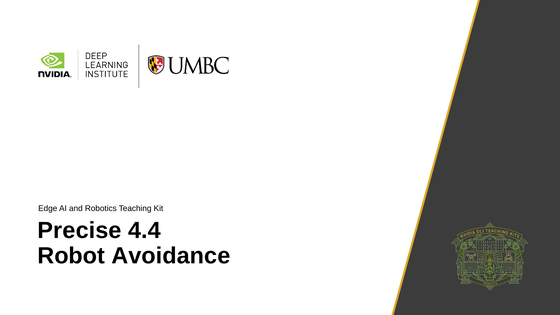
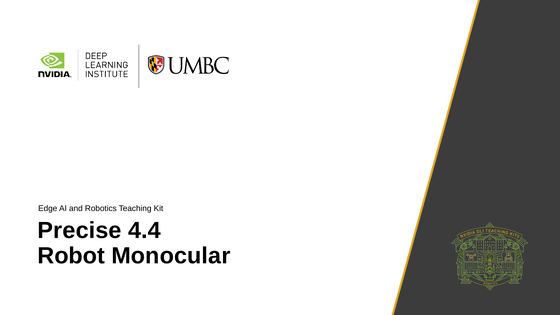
Avoidance: Avoidance -> Monocular
